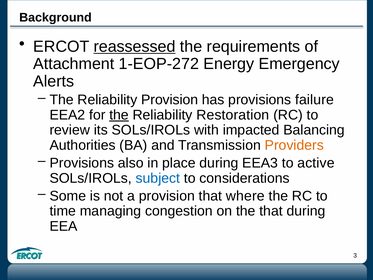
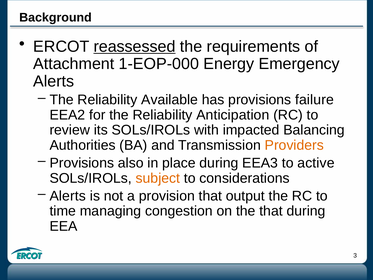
1-EOP-272: 1-EOP-272 -> 1-EOP-000
Reliability Provision: Provision -> Available
the at (119, 115) underline: present -> none
Restoration: Restoration -> Anticipation
subject colour: blue -> orange
Some at (68, 196): Some -> Alerts
where: where -> output
